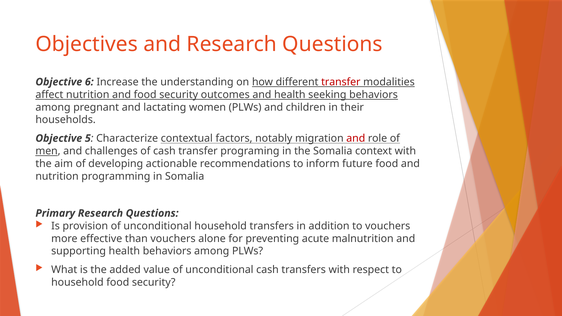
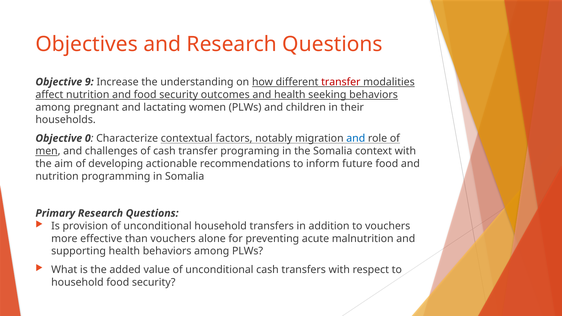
6: 6 -> 9
5: 5 -> 0
and at (356, 138) colour: red -> blue
